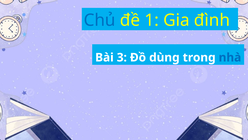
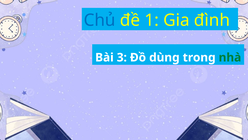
nhà colour: blue -> green
